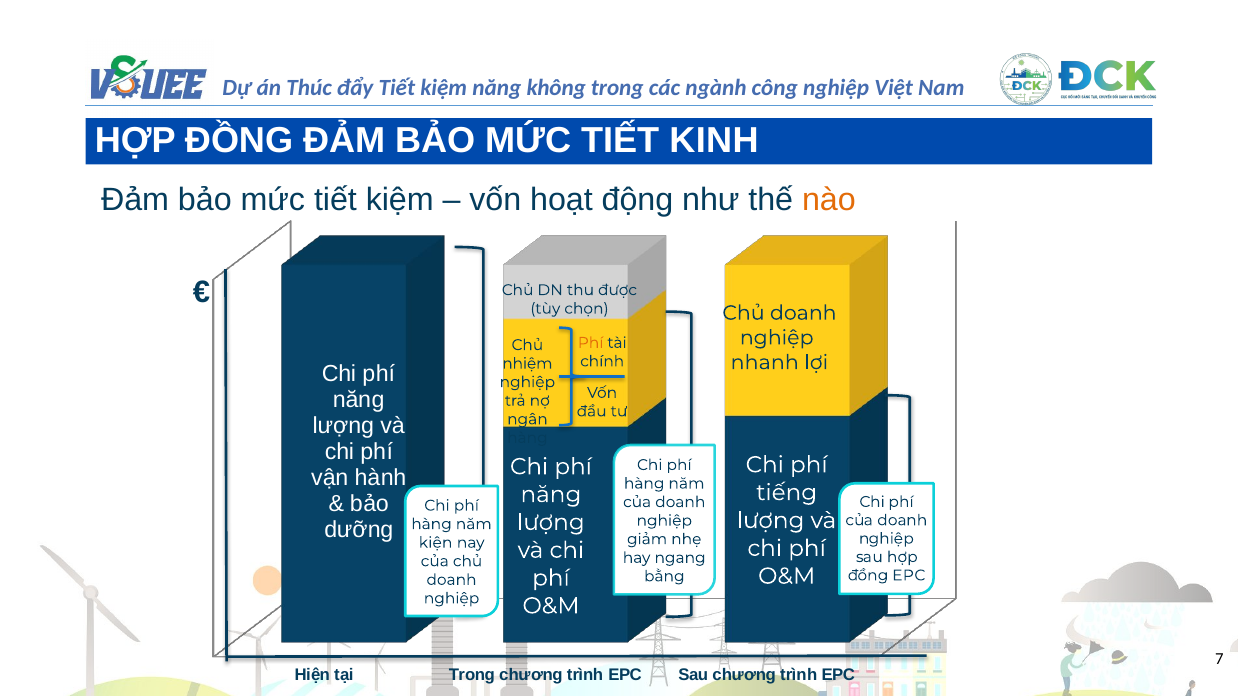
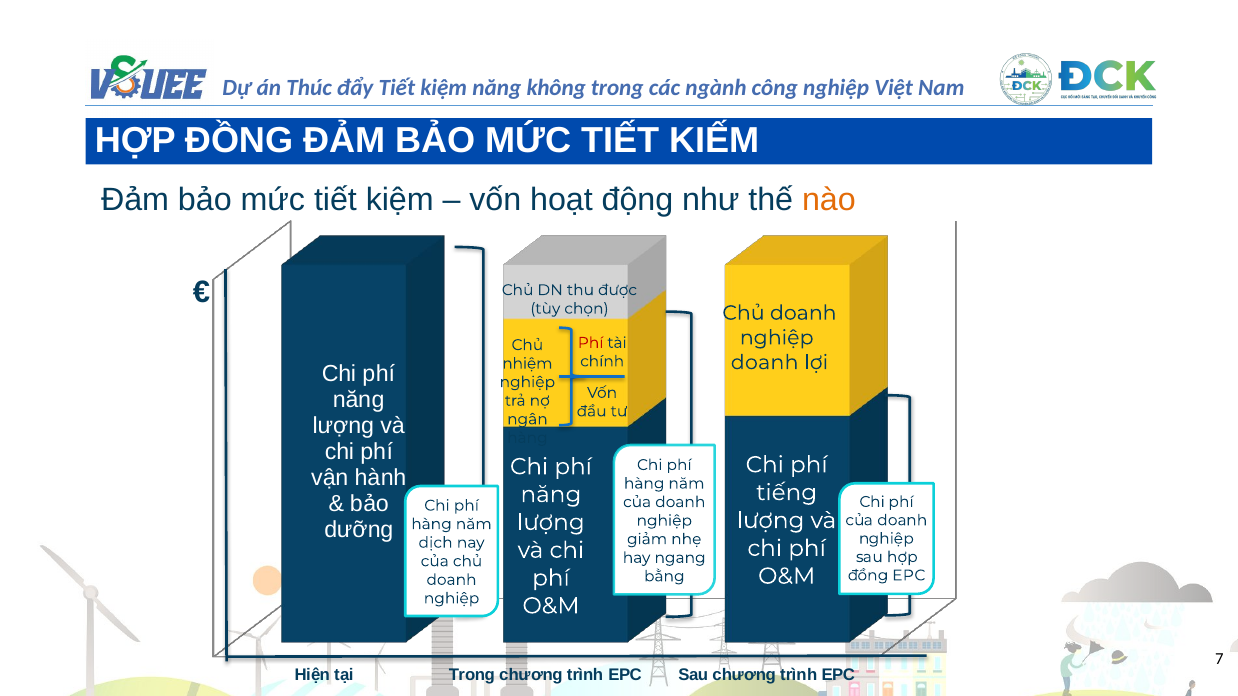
KINH: KINH -> KIẾM
Phí at (591, 343) colour: orange -> red
nhanh at (765, 363): nhanh -> doanh
kiện: kiện -> dịch
